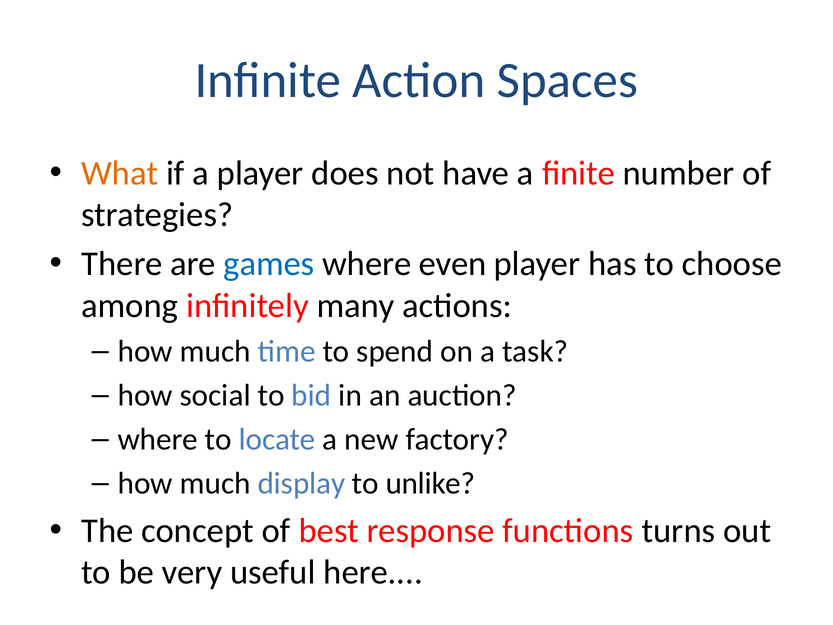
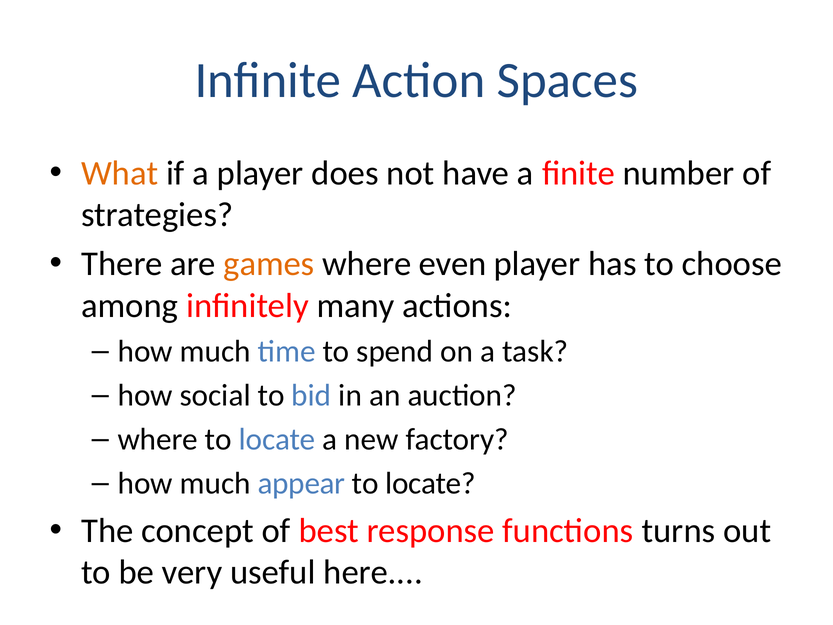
games colour: blue -> orange
display: display -> appear
unlike at (430, 483): unlike -> locate
